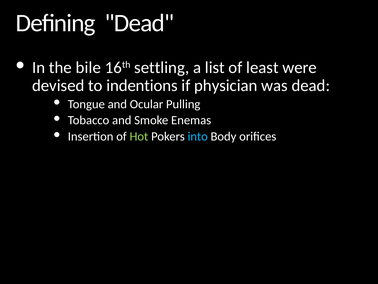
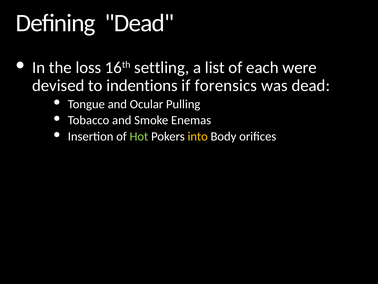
bile: bile -> loss
least: least -> each
physician: physician -> forensics
into colour: light blue -> yellow
